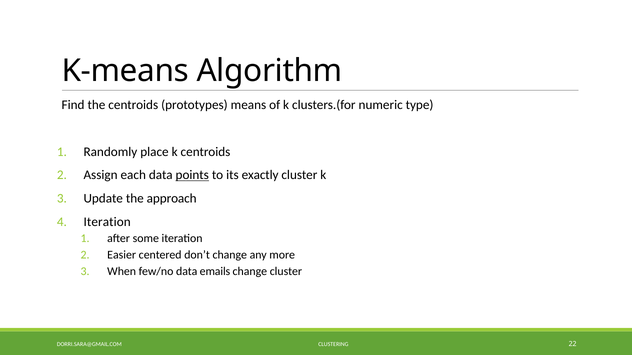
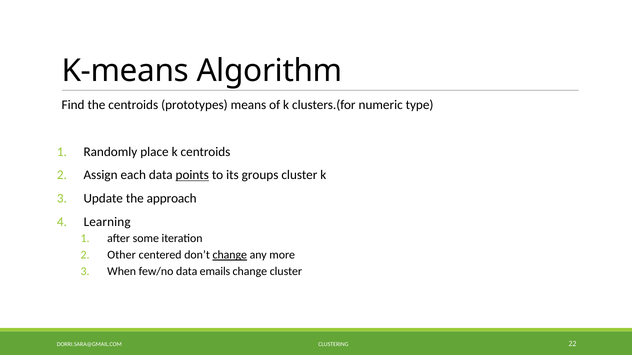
exactly: exactly -> groups
Iteration at (107, 222): Iteration -> Learning
Easier: Easier -> Other
change at (230, 255) underline: none -> present
